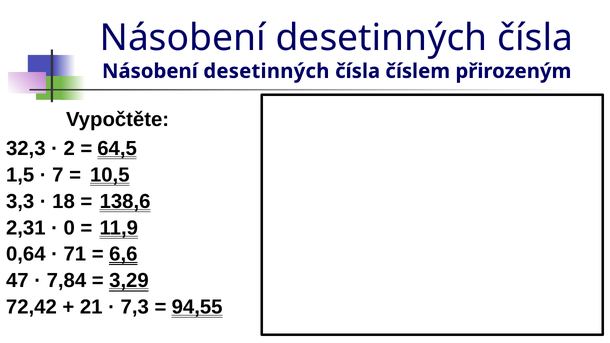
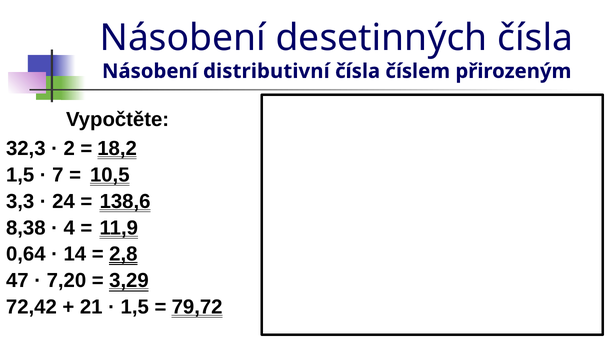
desetinných at (266, 71): desetinných -> distributivní
64,5: 64,5 -> 18,2
18: 18 -> 24
2,31: 2,31 -> 8,38
0: 0 -> 4
71: 71 -> 14
6,6: 6,6 -> 2,8
7,84: 7,84 -> 7,20
7,3 at (135, 307): 7,3 -> 1,5
94,55: 94,55 -> 79,72
